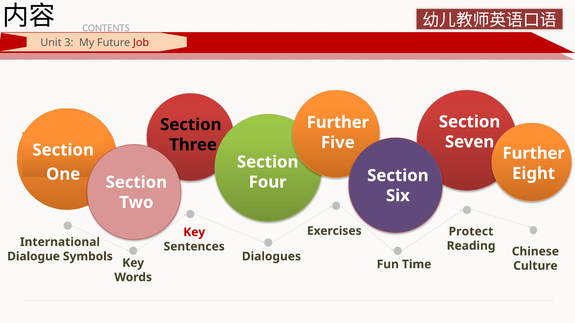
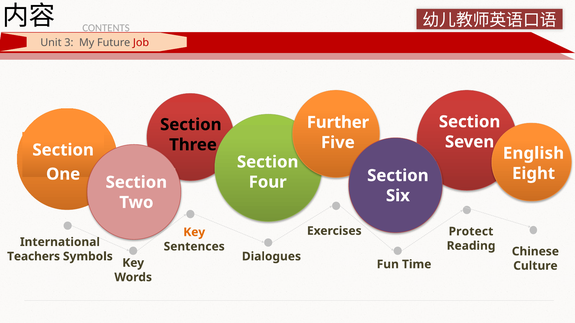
Further at (534, 153): Further -> English
Key at (194, 232) colour: red -> orange
Dialogue: Dialogue -> Teachers
